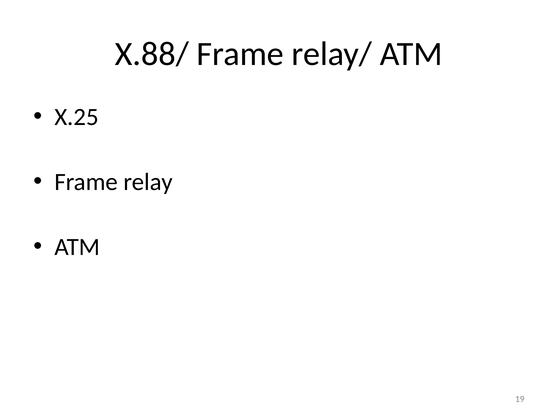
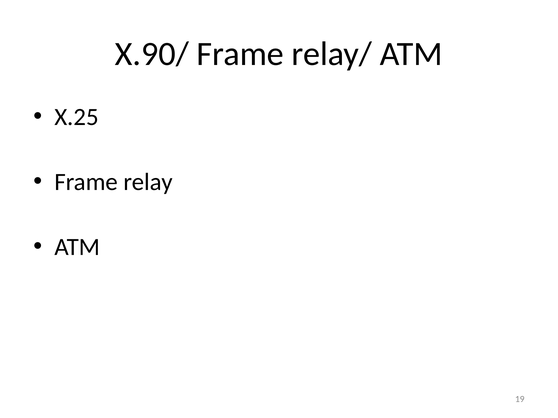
X.88/: X.88/ -> X.90/
